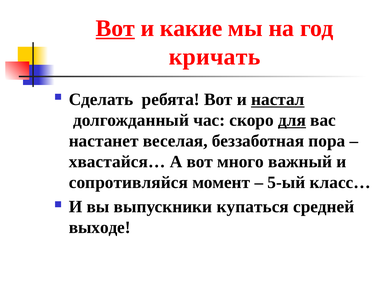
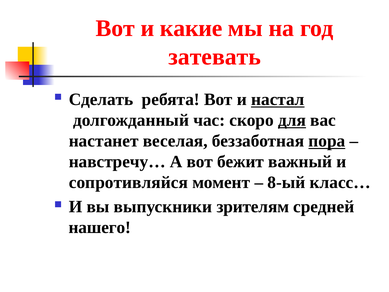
Вот at (115, 28) underline: present -> none
кричать: кричать -> затевать
пора underline: none -> present
хвастайся…: хвастайся… -> навстречу…
много: много -> бежит
5-ый: 5-ый -> 8-ый
купаться: купаться -> зрителям
выходе: выходе -> нашего
